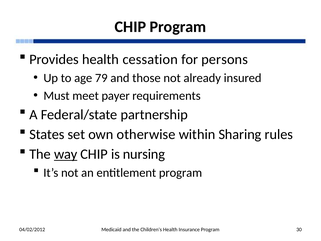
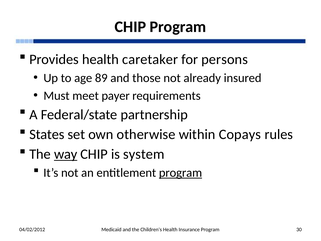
cessation: cessation -> caretaker
79: 79 -> 89
Sharing: Sharing -> Copays
nursing: nursing -> system
program at (181, 173) underline: none -> present
